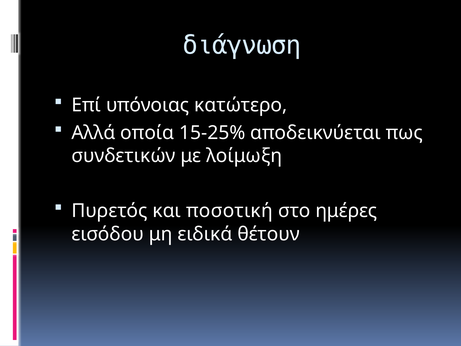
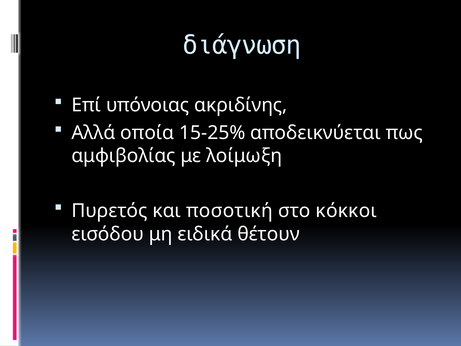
κατώτερο: κατώτερο -> ακριδίνης
συνδετικών: συνδετικών -> αμφιβολίας
ημέρες: ημέρες -> κόκκοι
